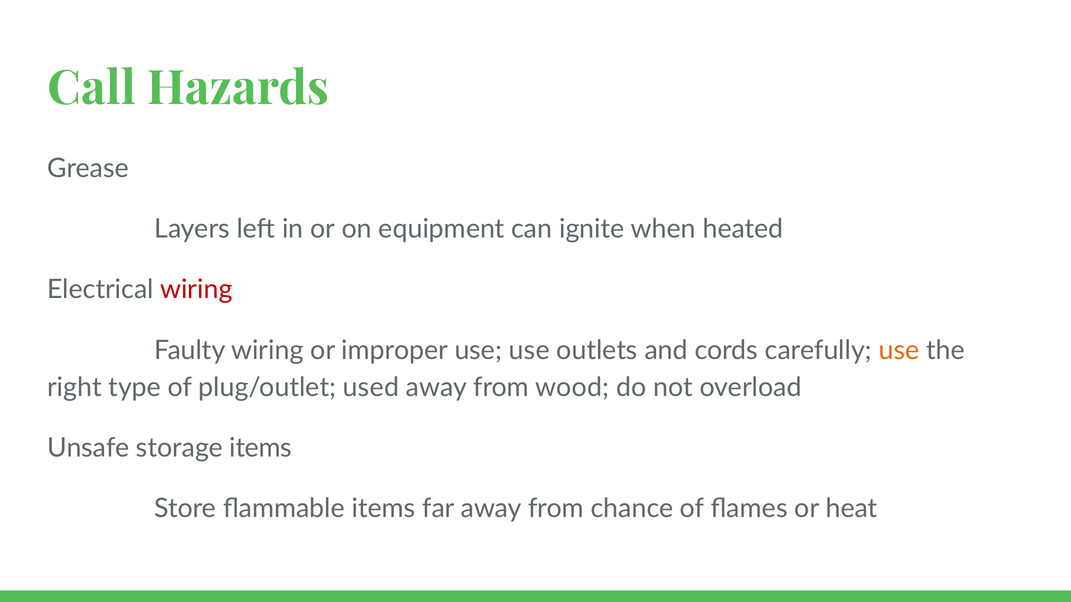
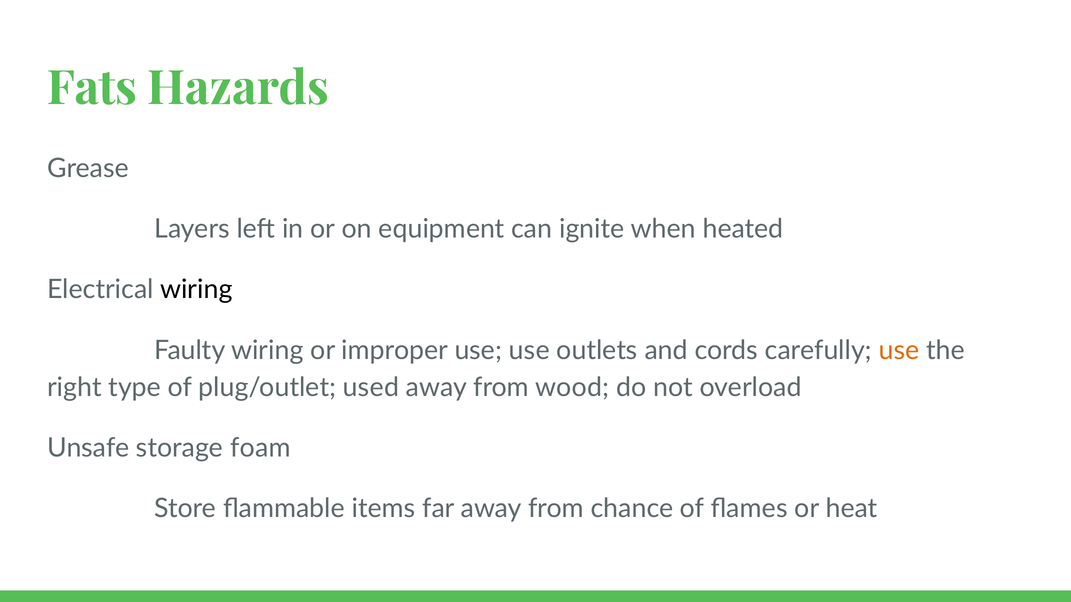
Call: Call -> Fats
wiring at (196, 290) colour: red -> black
storage items: items -> foam
